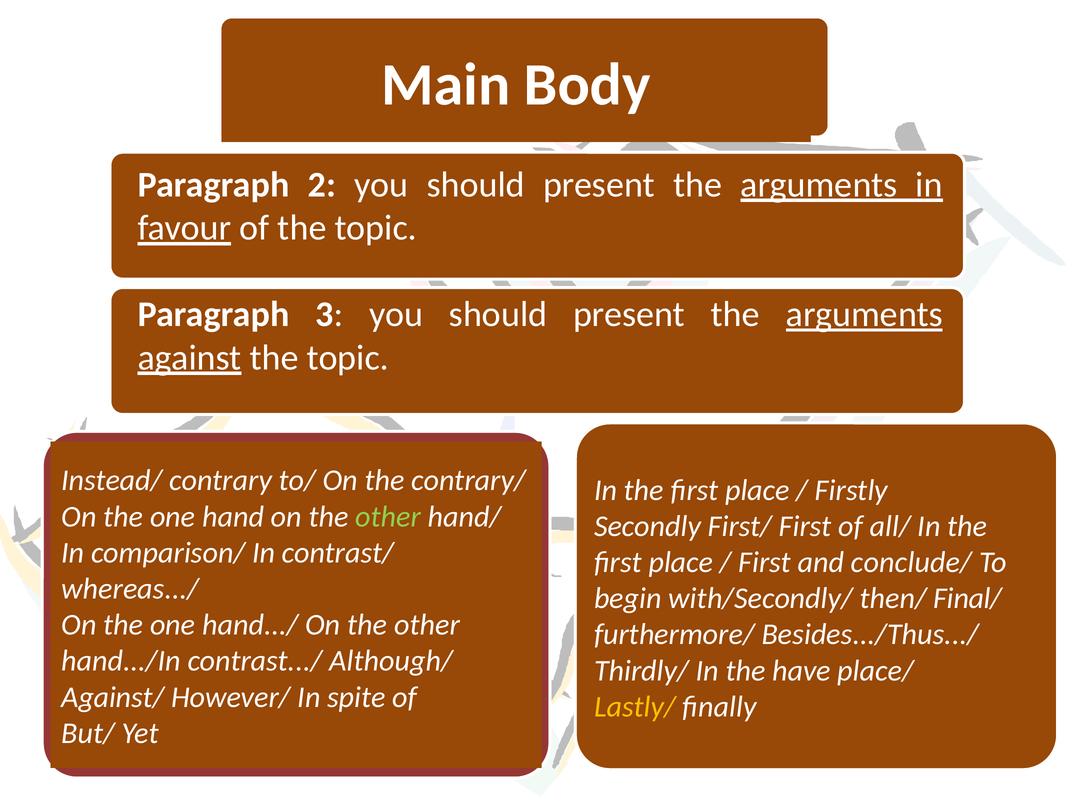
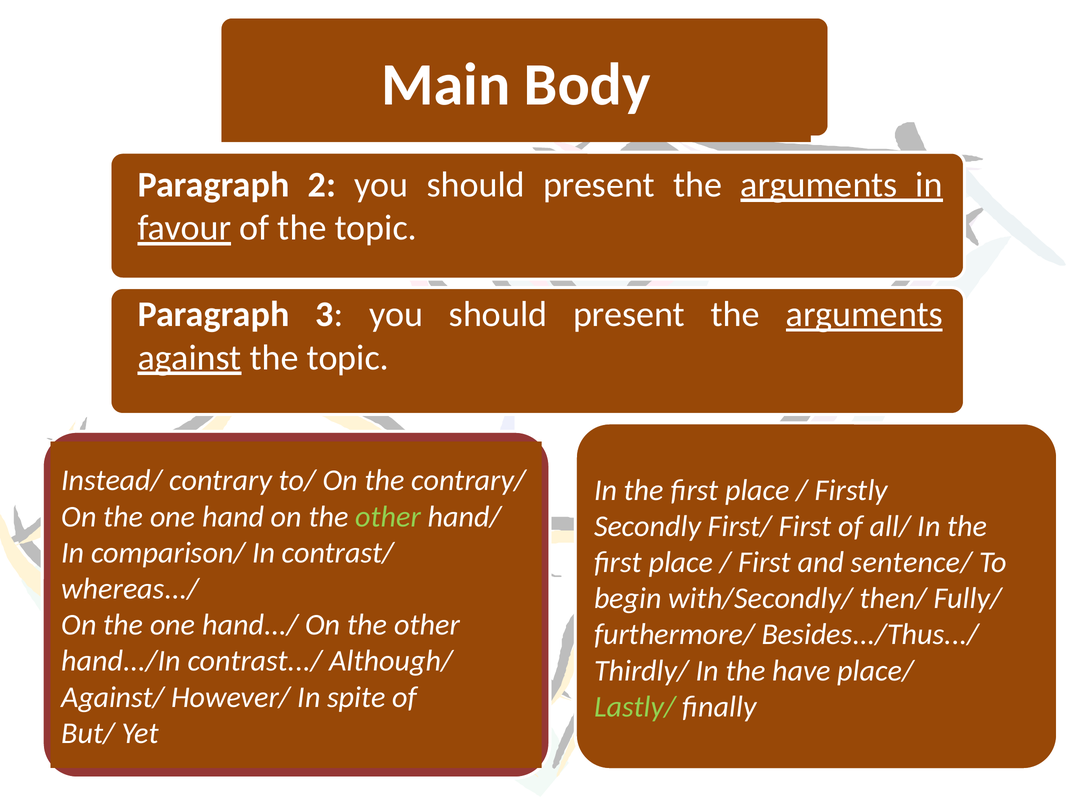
conclude/: conclude/ -> sentence/
Final/: Final/ -> Fully/
Lastly/ colour: yellow -> light green
